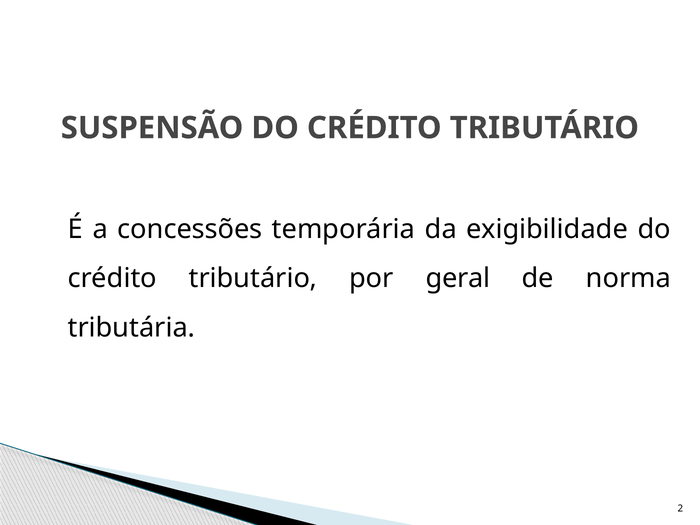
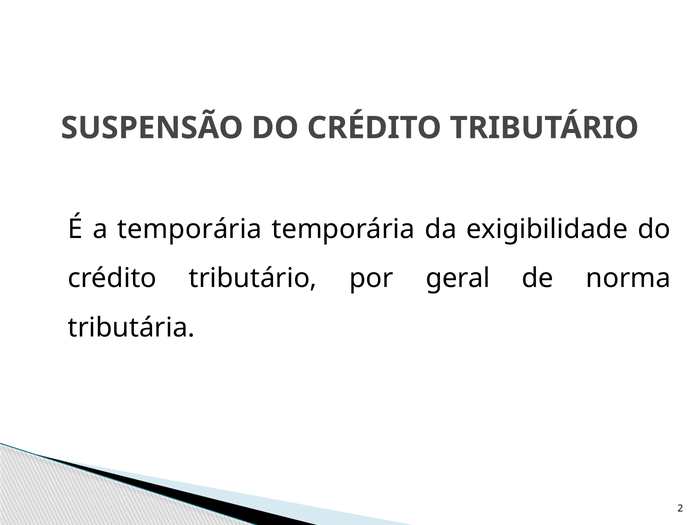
a concessões: concessões -> temporária
